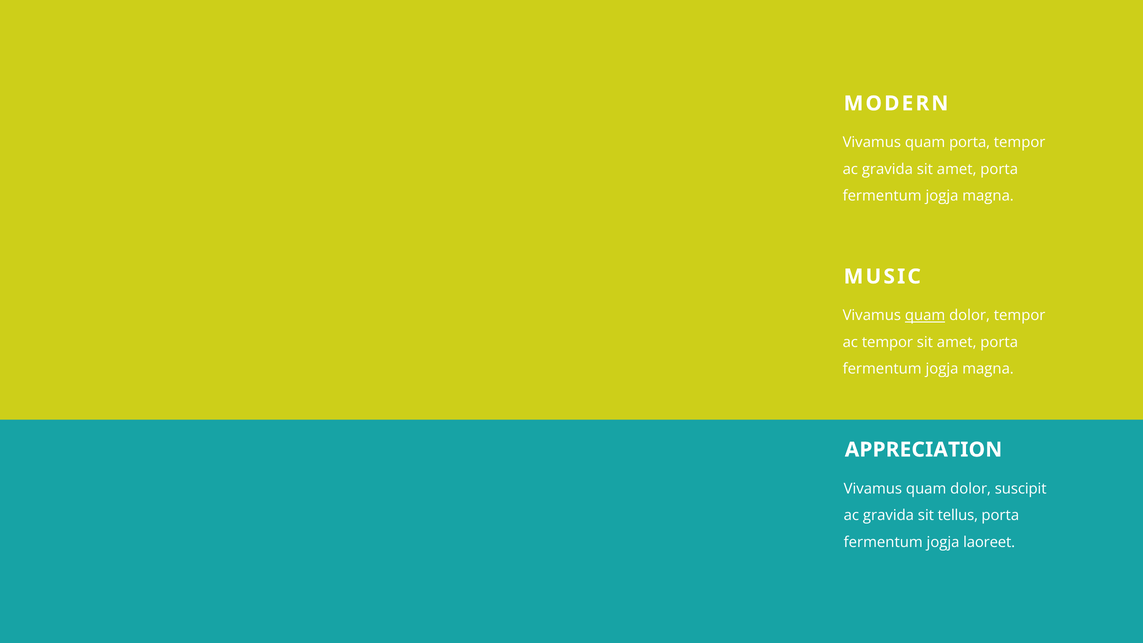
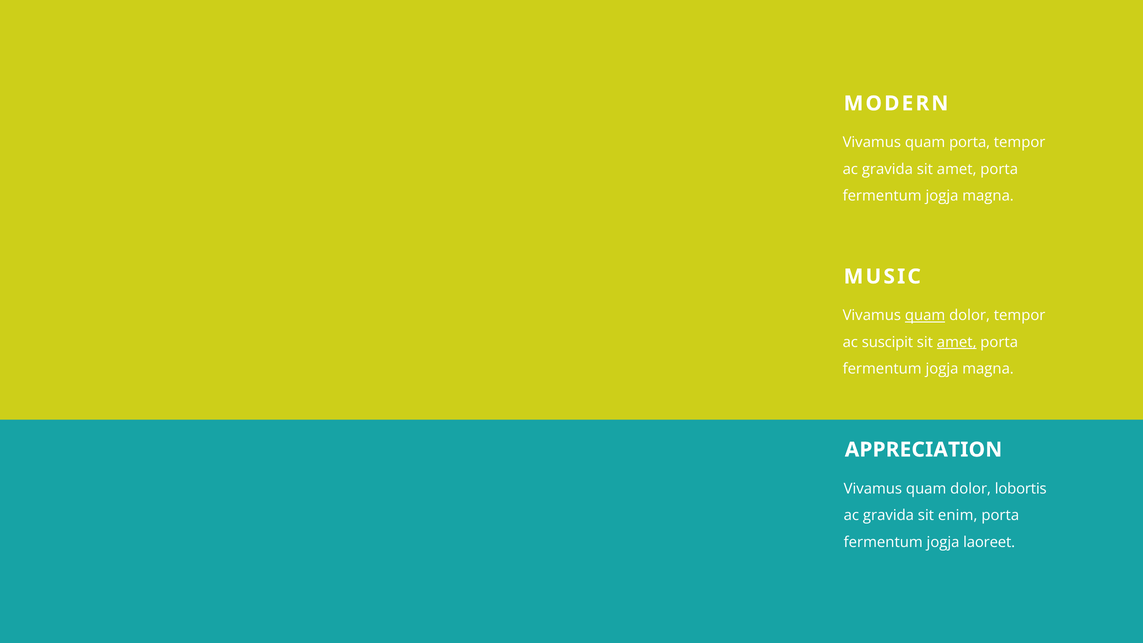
ac tempor: tempor -> suscipit
amet at (957, 342) underline: none -> present
suscipit: suscipit -> lobortis
tellus: tellus -> enim
